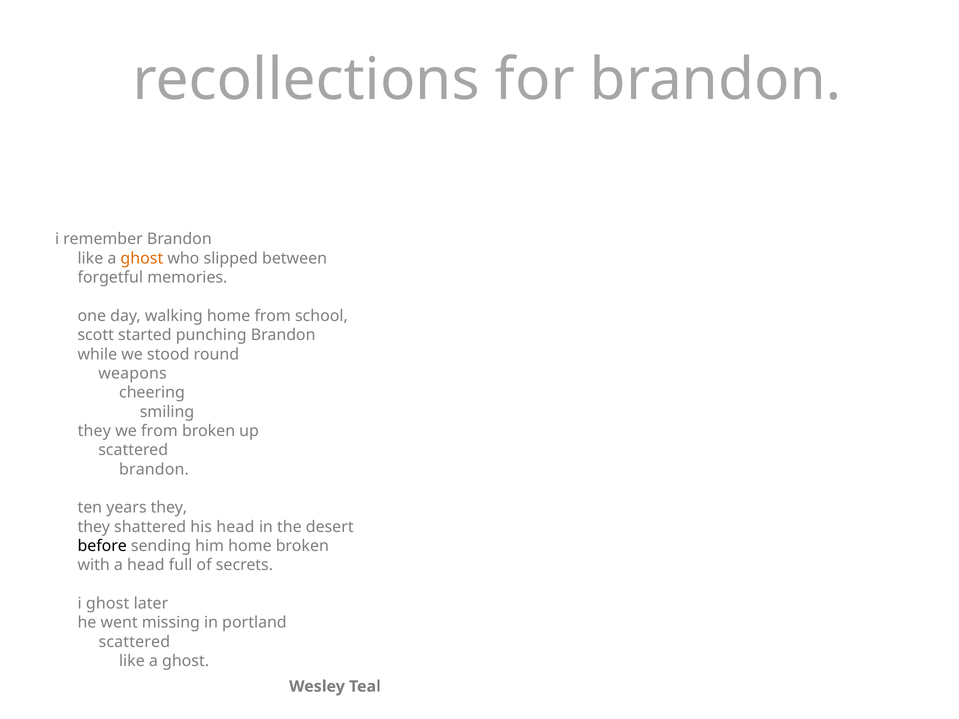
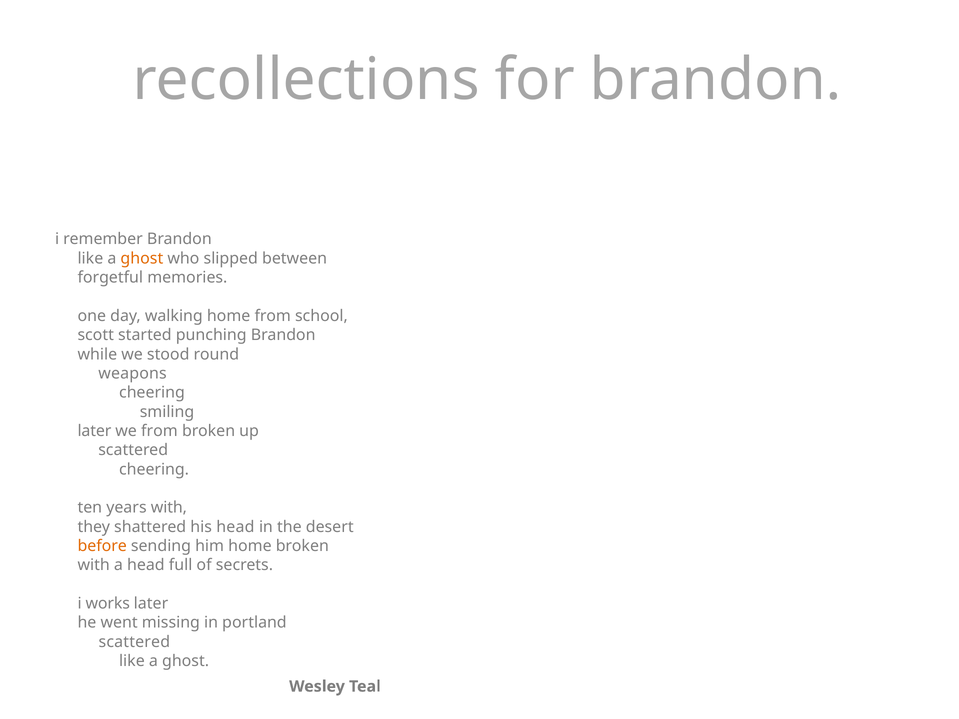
they at (94, 431): they -> later
brandon at (154, 469): brandon -> cheering
years they: they -> with
before colour: black -> orange
i ghost: ghost -> works
